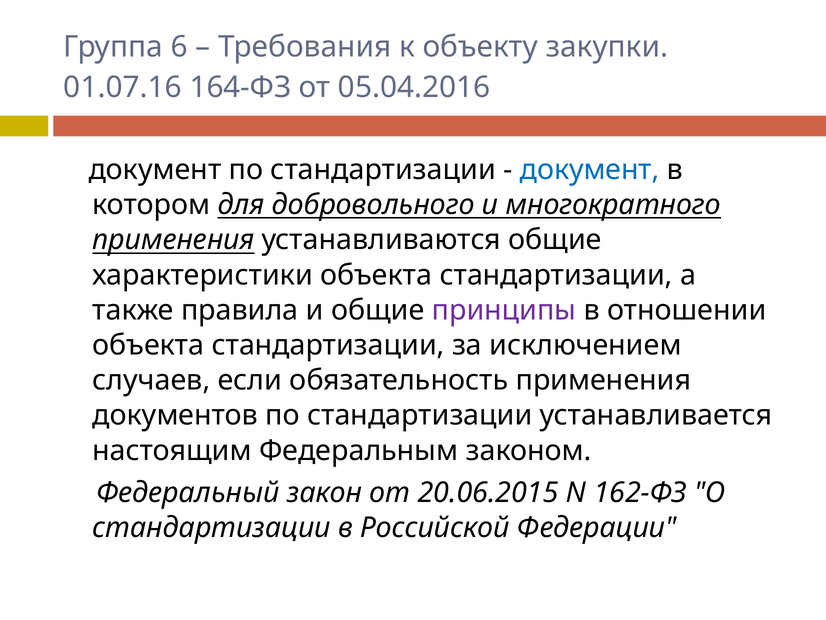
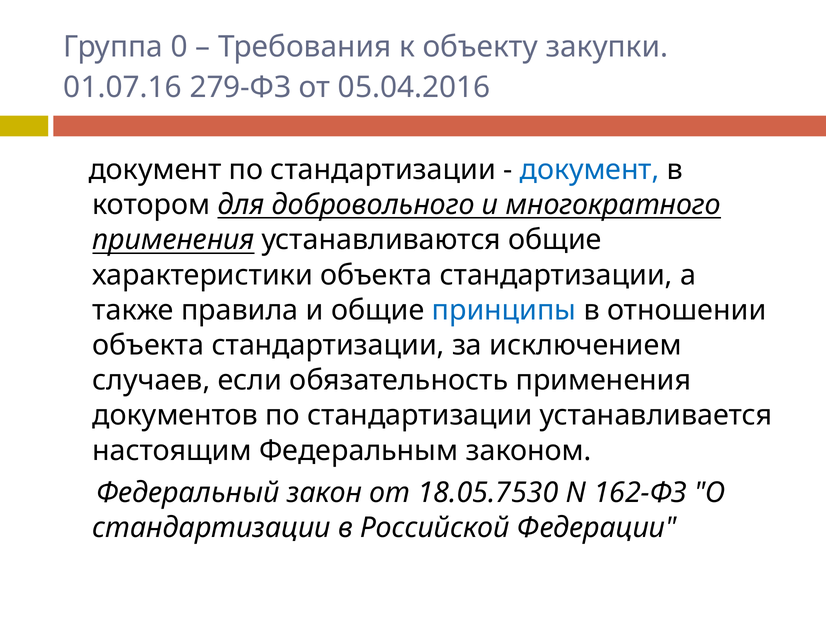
6: 6 -> 0
164-ФЗ: 164-ФЗ -> 279-ФЗ
принципы colour: purple -> blue
20.06.2015: 20.06.2015 -> 18.05.7530
